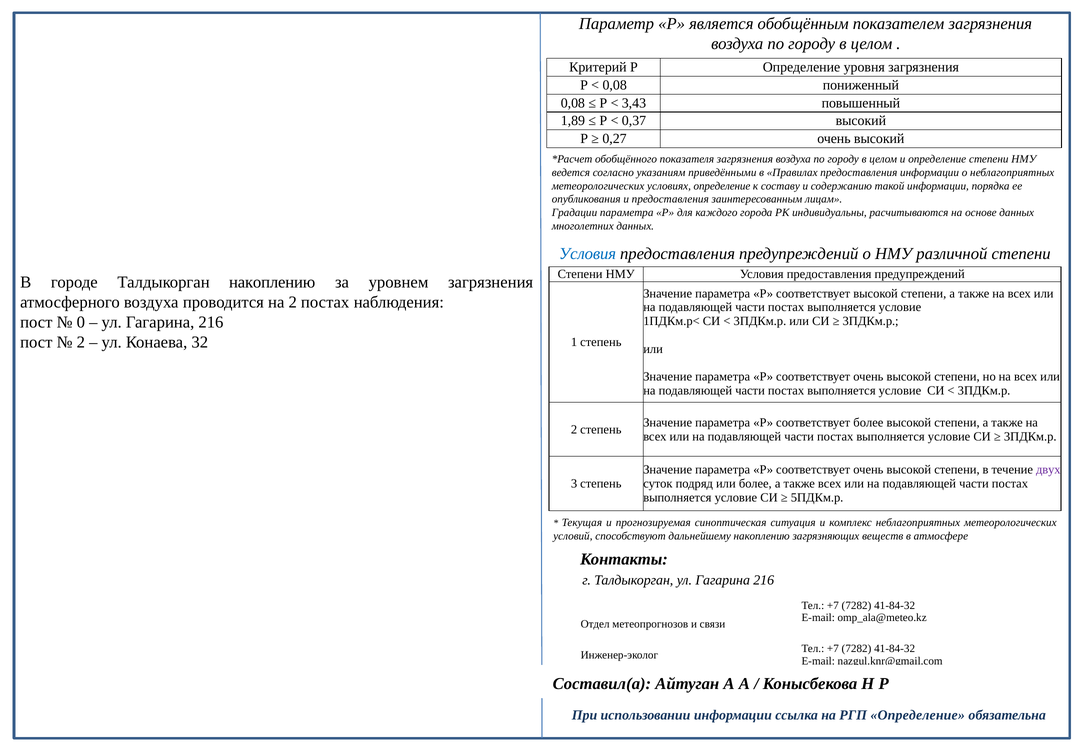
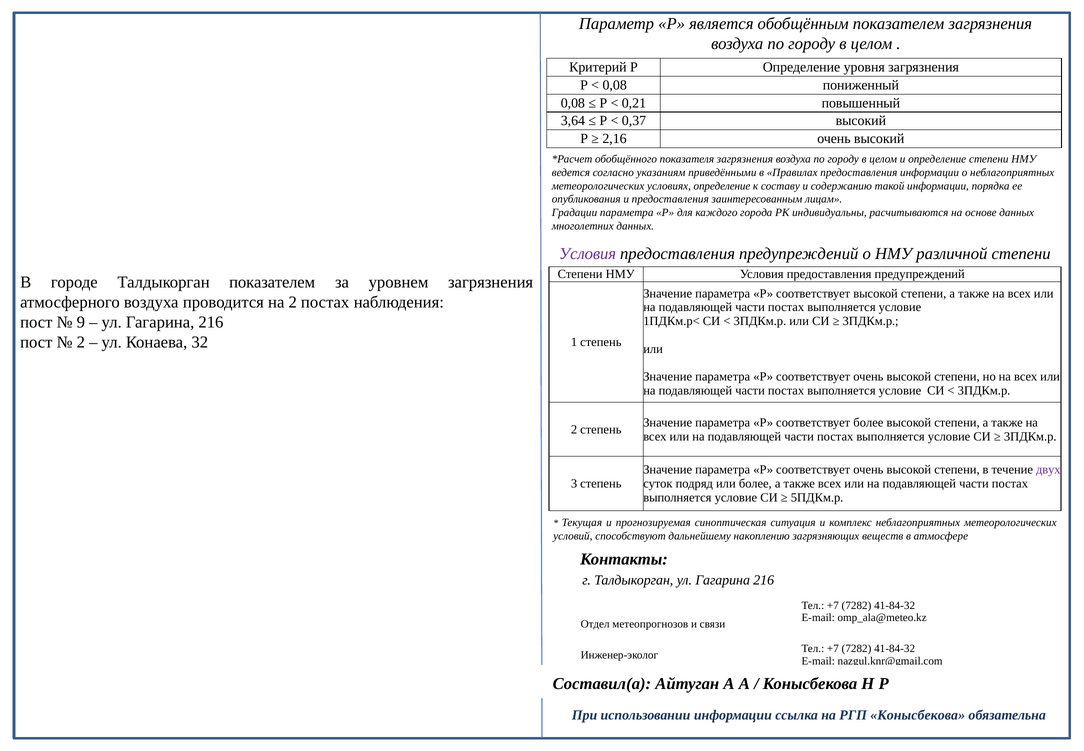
3,43: 3,43 -> 0,21
1,89: 1,89 -> 3,64
0,27: 0,27 -> 2,16
Условия at (588, 254) colour: blue -> purple
Талдыкорган накоплению: накоплению -> показателем
0: 0 -> 9
РГП Определение: Определение -> Конысбекова
